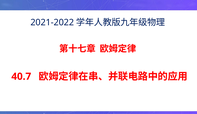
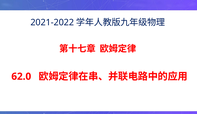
40.7: 40.7 -> 62.0
